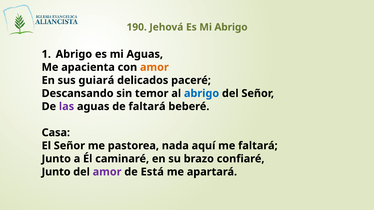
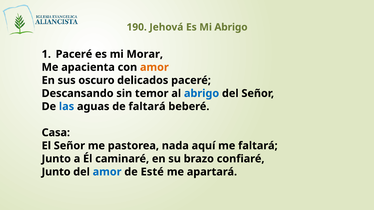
Abrigo at (74, 54): Abrigo -> Paceré
mi Aguas: Aguas -> Morar
guiará: guiará -> oscuro
las colour: purple -> blue
amor at (107, 172) colour: purple -> blue
Está: Está -> Esté
